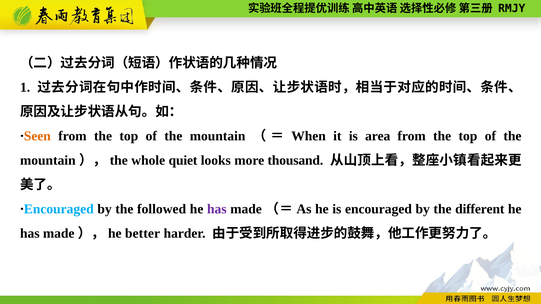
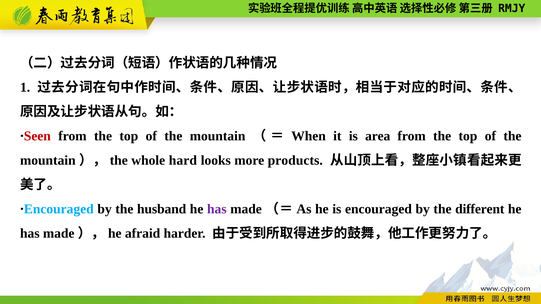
Seen colour: orange -> red
quiet: quiet -> hard
thousand: thousand -> products
followed: followed -> husband
better: better -> afraid
